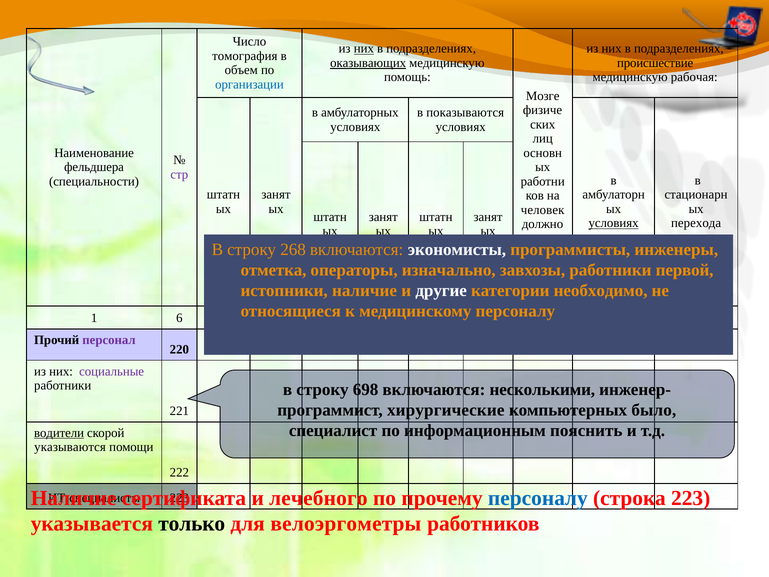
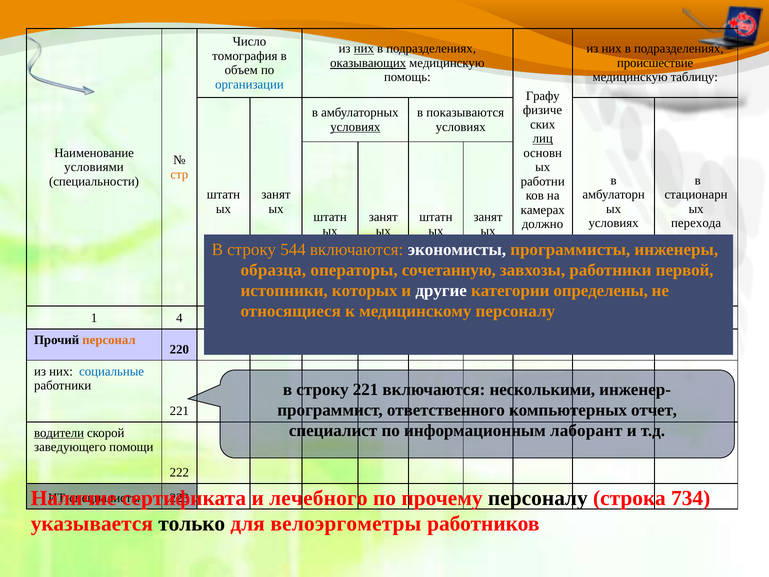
рабочая: рабочая -> таблицу
Мозге: Мозге -> Графу
условиях at (355, 127) underline: none -> present
лиц underline: none -> present
фельдшера: фельдшера -> условиями
стр colour: purple -> orange
человек: человек -> камерах
условиях at (614, 223) underline: present -> none
268: 268 -> 544
отметка: отметка -> образца
изначально: изначально -> сочетанную
истопники наличие: наличие -> которых
необходимо: необходимо -> определены
1 6: 6 -> 4
персонал colour: purple -> orange
социальные colour: purple -> blue
строку 698: 698 -> 221
хирургические: хирургические -> ответственного
было: было -> отчет
пояснить: пояснить -> лаборант
указываются: указываются -> заведующего
персоналу at (538, 498) colour: blue -> black
строка 223: 223 -> 734
